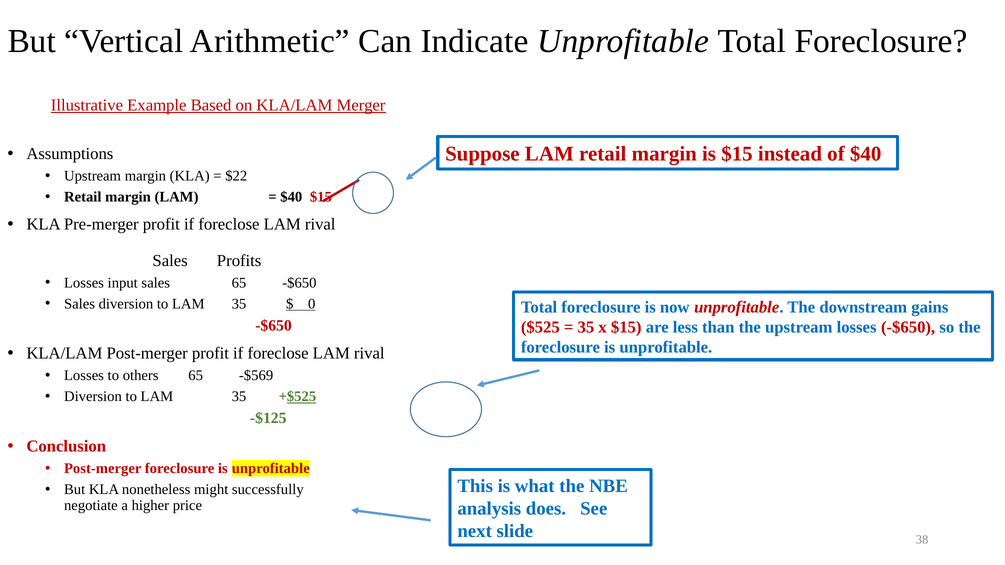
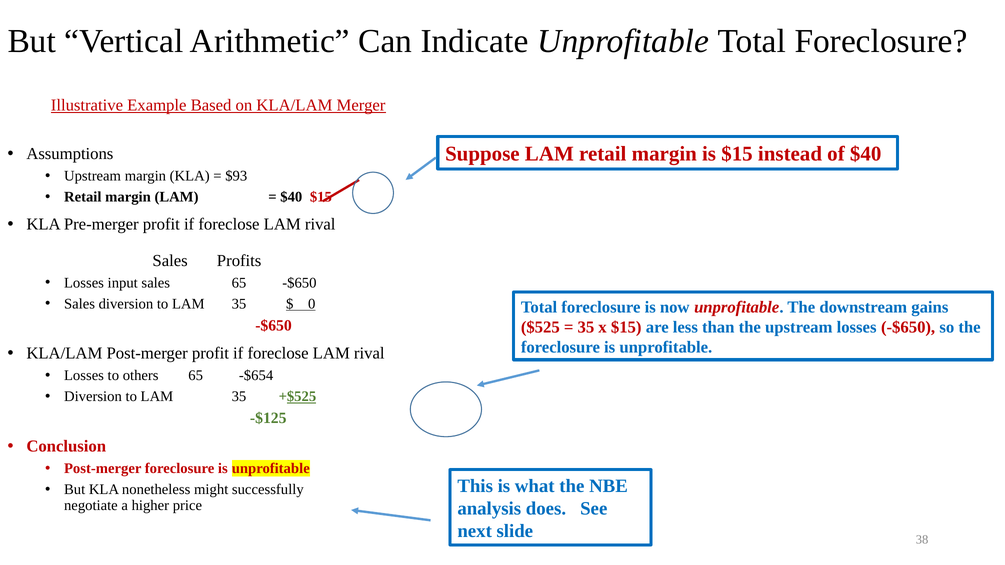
$22: $22 -> $93
-$569: -$569 -> -$654
